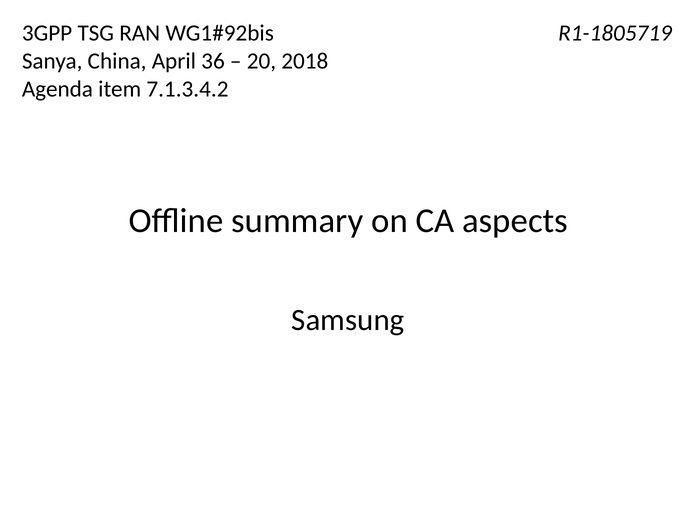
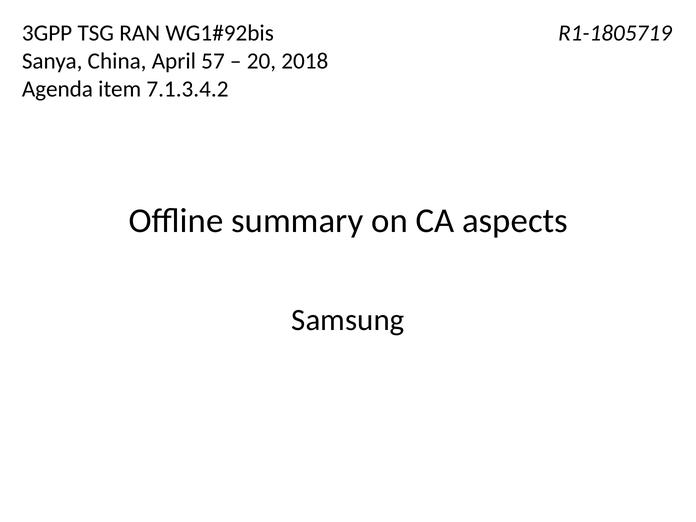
36: 36 -> 57
